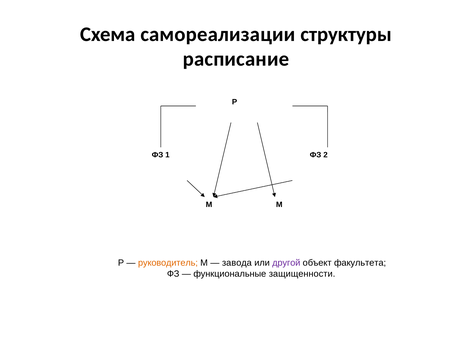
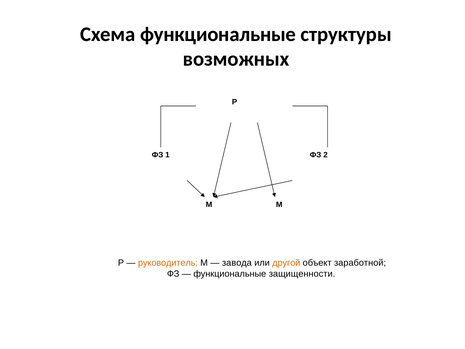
Схема самореализации: самореализации -> функциональные
расписание: расписание -> возможных
другой colour: purple -> orange
факультета: факультета -> заработной
